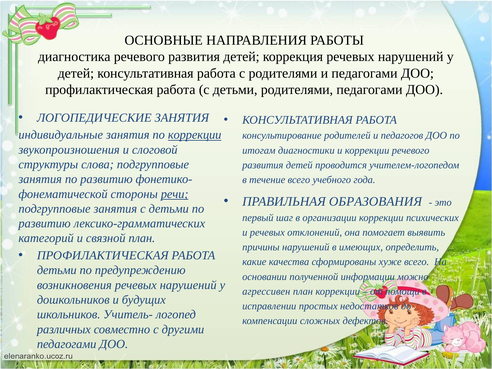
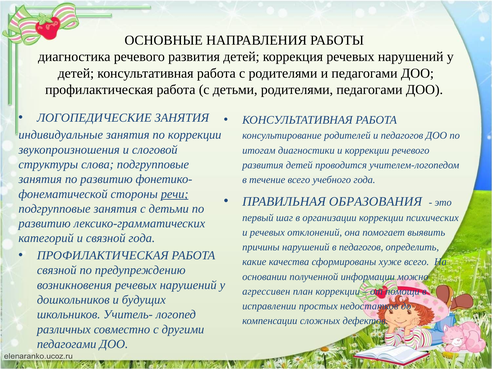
коррекции at (195, 135) underline: present -> none
связной план: план -> года
в имеющих: имеющих -> педагогов
детьми at (57, 270): детьми -> связной
